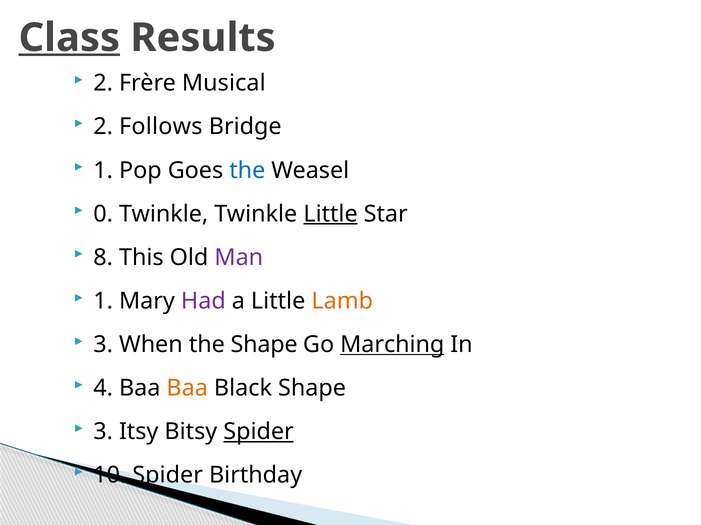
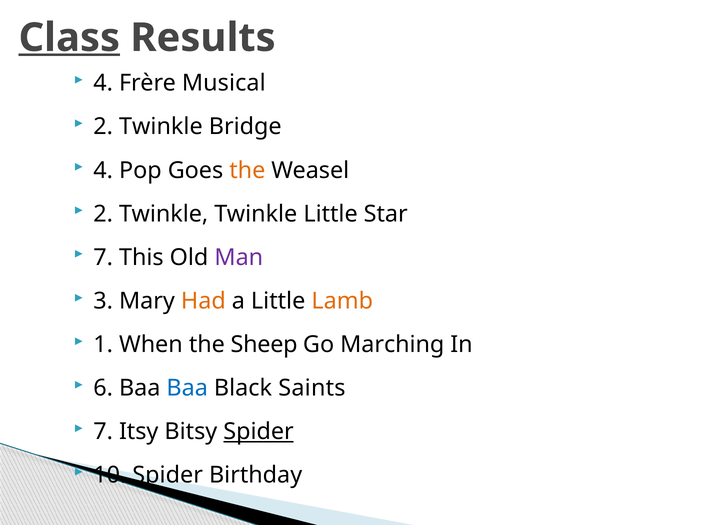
2 at (103, 83): 2 -> 4
Follows at (161, 127): Follows -> Twinkle
1 at (103, 171): 1 -> 4
the at (247, 171) colour: blue -> orange
0 at (103, 214): 0 -> 2
Little at (331, 214) underline: present -> none
8 at (103, 258): 8 -> 7
1 at (103, 301): 1 -> 3
Had colour: purple -> orange
3 at (103, 345): 3 -> 1
the Shape: Shape -> Sheep
Marching underline: present -> none
4: 4 -> 6
Baa at (187, 389) colour: orange -> blue
Black Shape: Shape -> Saints
3 at (103, 432): 3 -> 7
